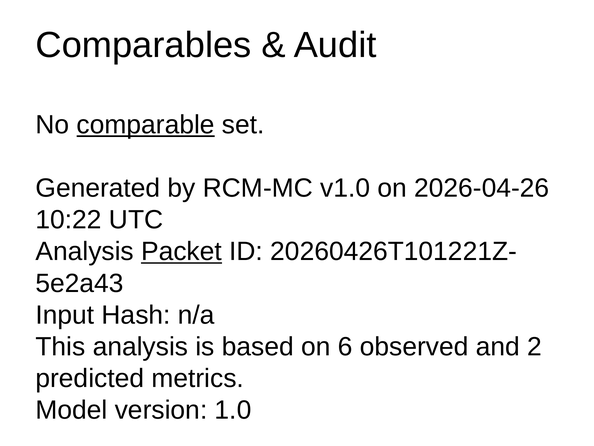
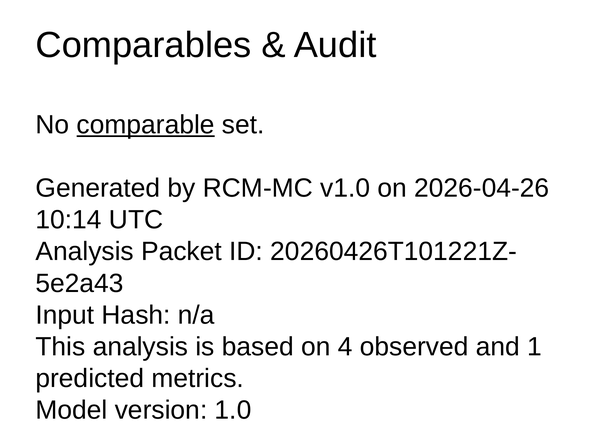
10:22: 10:22 -> 10:14
Packet underline: present -> none
6: 6 -> 4
2: 2 -> 1
